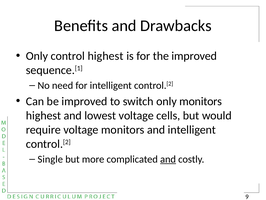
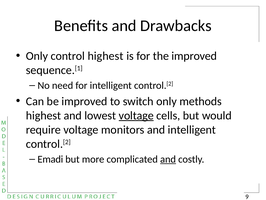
only monitors: monitors -> methods
voltage at (136, 115) underline: none -> present
Single: Single -> Emadi
